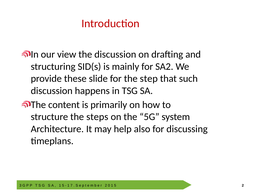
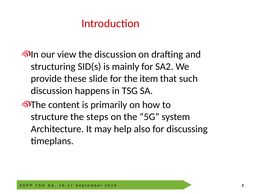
step: step -> item
